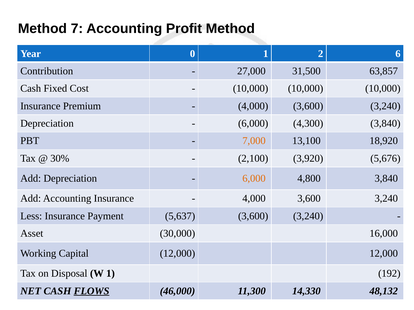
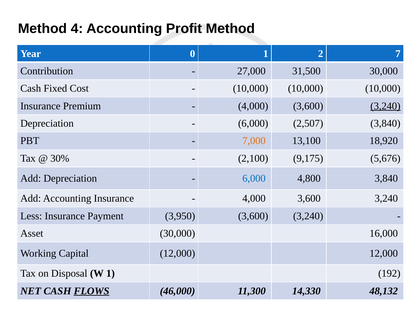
7: 7 -> 4
6: 6 -> 7
31,500 63,857: 63,857 -> 30,000
3,240 at (385, 106) underline: none -> present
4,300: 4,300 -> 2,507
3,920: 3,920 -> 9,175
6,000 at (254, 179) colour: orange -> blue
5,637: 5,637 -> 3,950
